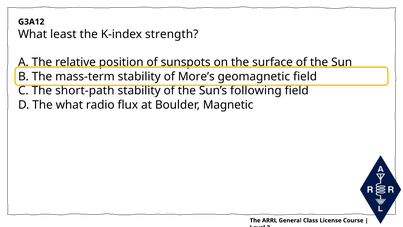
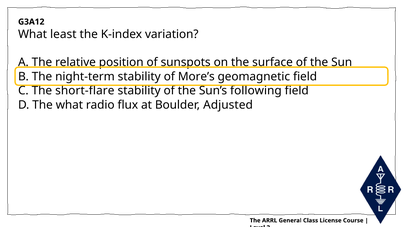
strength: strength -> variation
mass-term: mass-term -> night-term
short-path: short-path -> short-flare
Magnetic: Magnetic -> Adjusted
